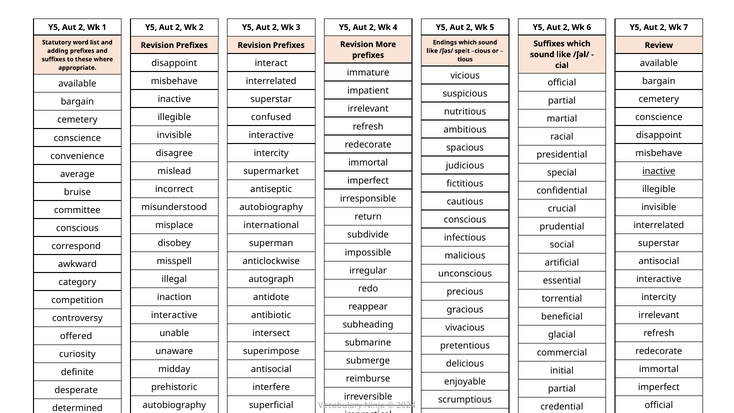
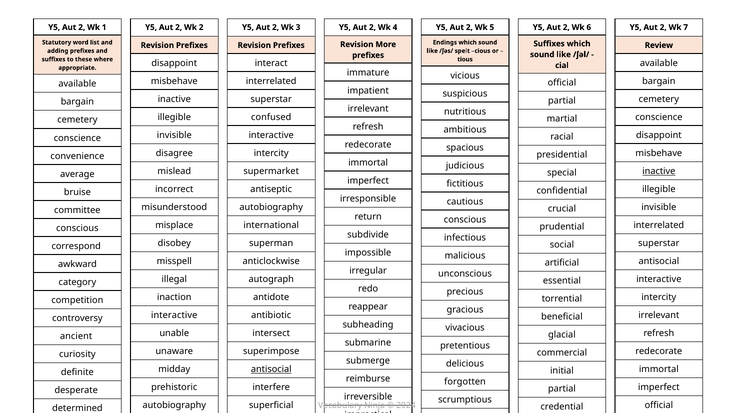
offered: offered -> ancient
antisocial at (271, 369) underline: none -> present
enjoyable: enjoyable -> forgotten
